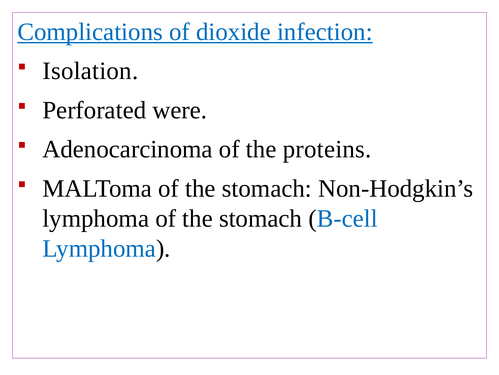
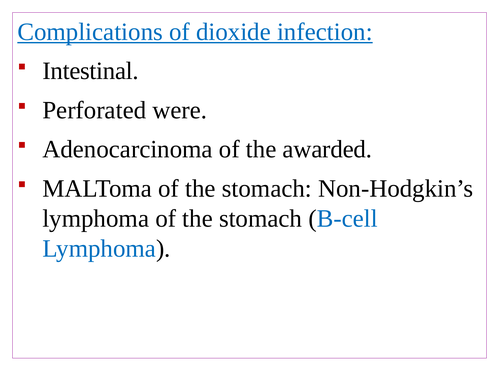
Isolation: Isolation -> Intestinal
proteins: proteins -> awarded
